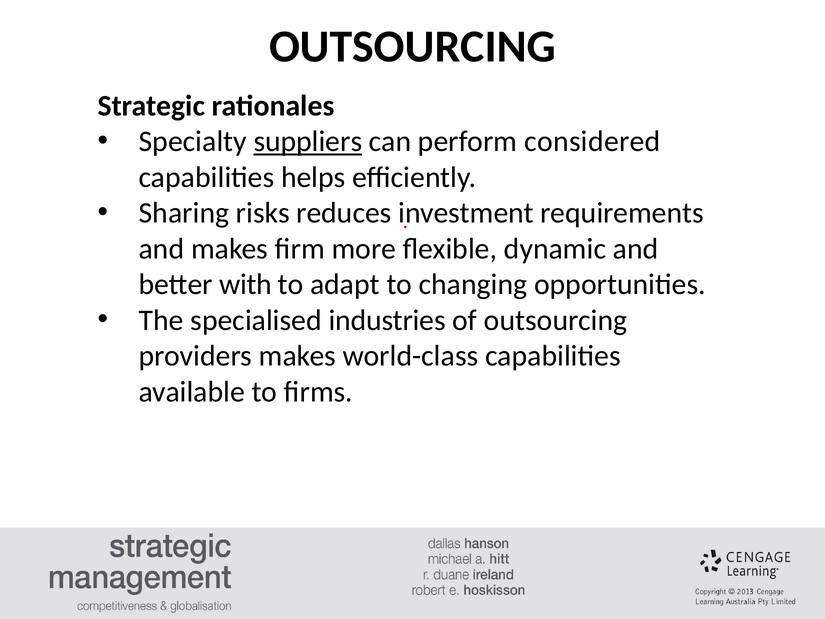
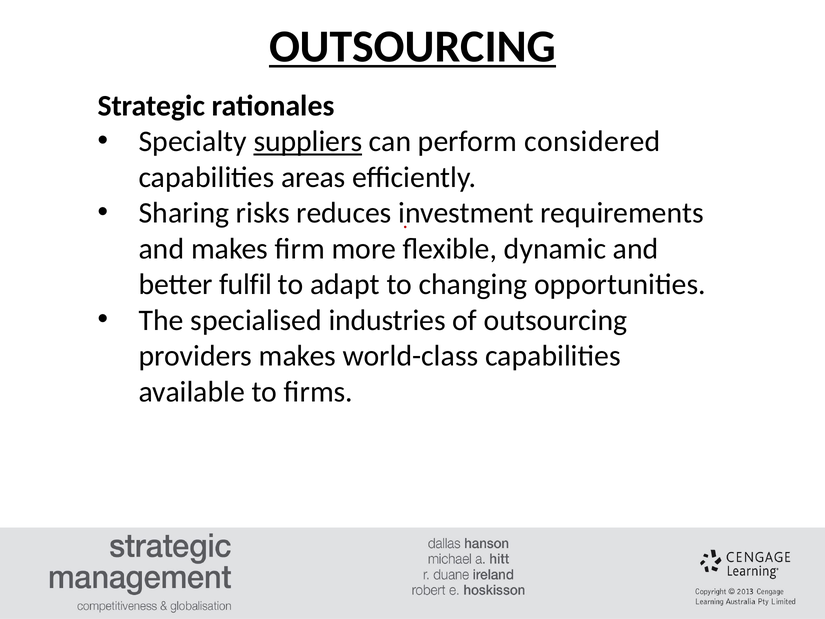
OUTSOURCING at (412, 46) underline: none -> present
helps: helps -> areas
with: with -> fulfil
